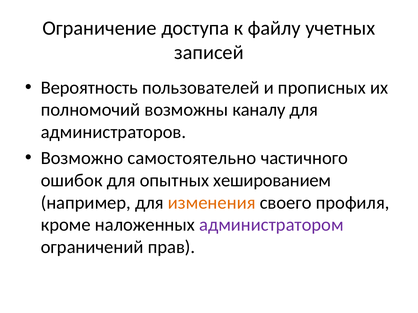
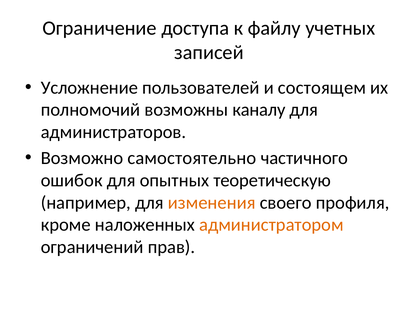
Вероятность: Вероятность -> Усложнение
прописных: прописных -> состоящем
хешированием: хешированием -> теоретическую
администратором colour: purple -> orange
